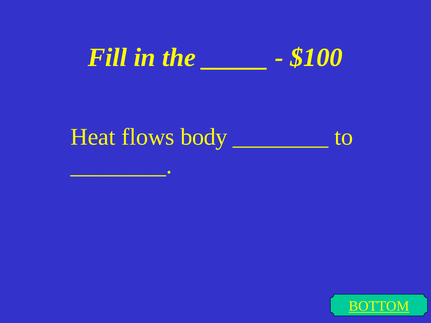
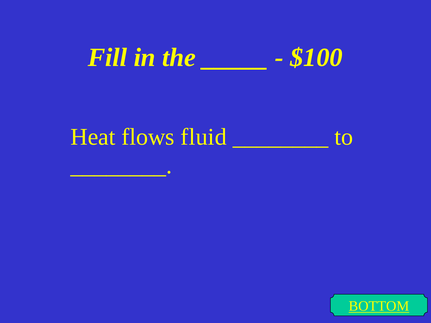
body: body -> fluid
